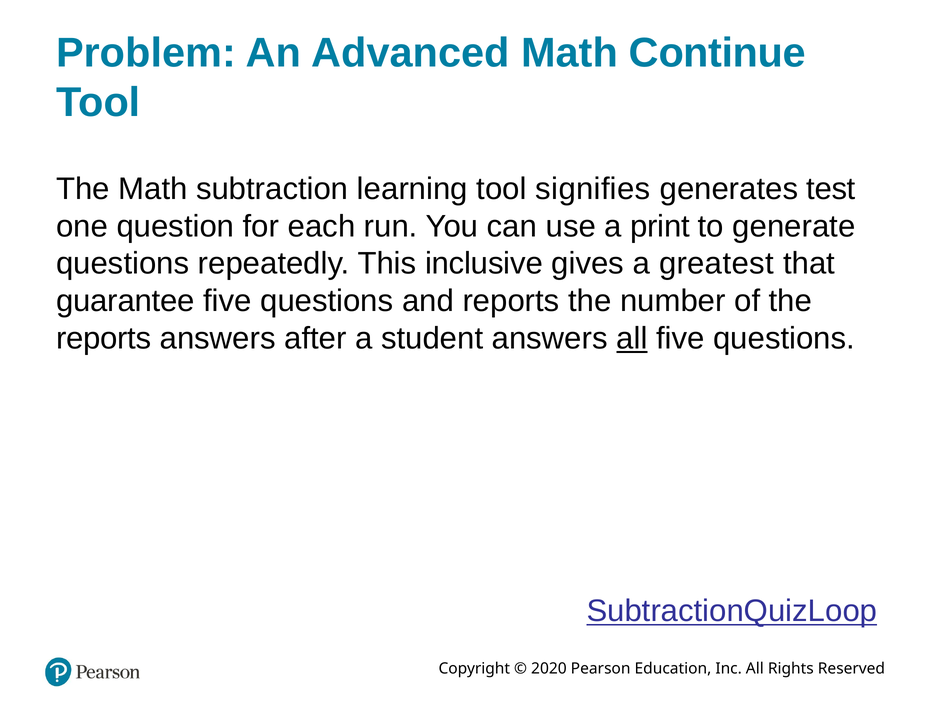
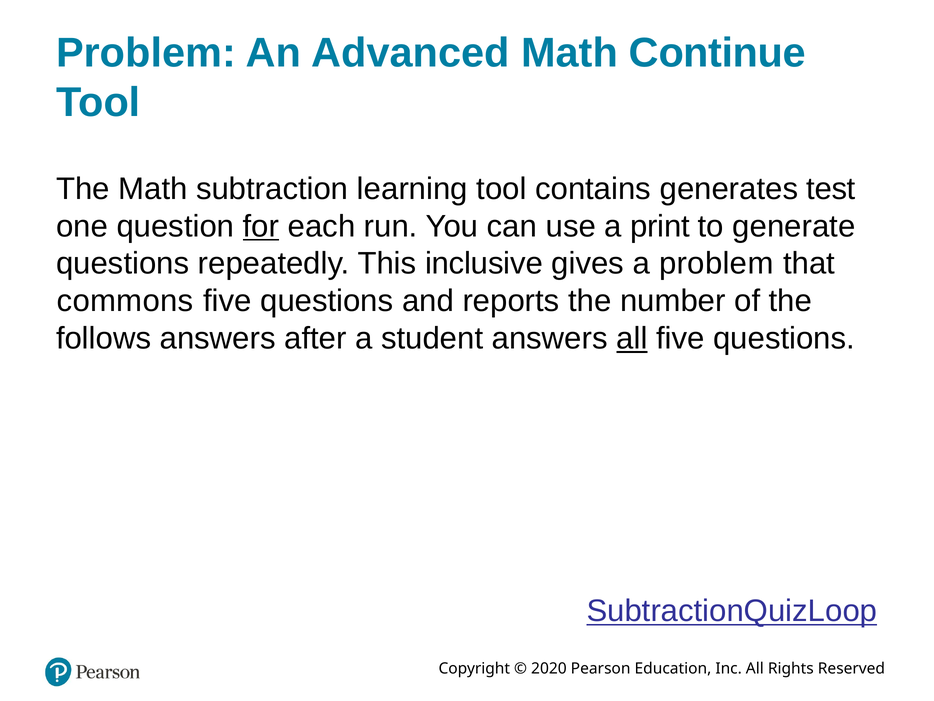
signifies: signifies -> contains
for underline: none -> present
a greatest: greatest -> problem
guarantee: guarantee -> commons
reports at (104, 338): reports -> follows
